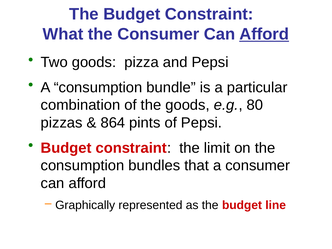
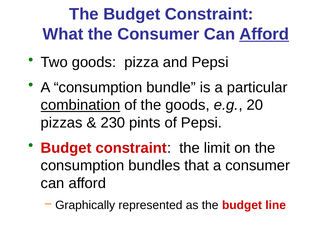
combination underline: none -> present
80: 80 -> 20
864: 864 -> 230
